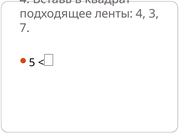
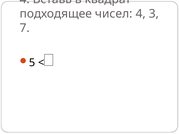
ленты: ленты -> чисел
